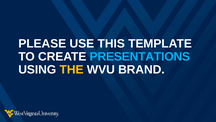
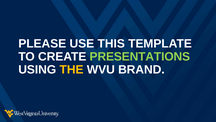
PRESENTATIONS colour: light blue -> light green
